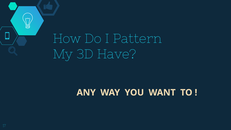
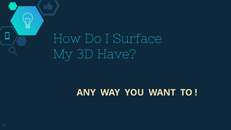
Pattern: Pattern -> Surface
